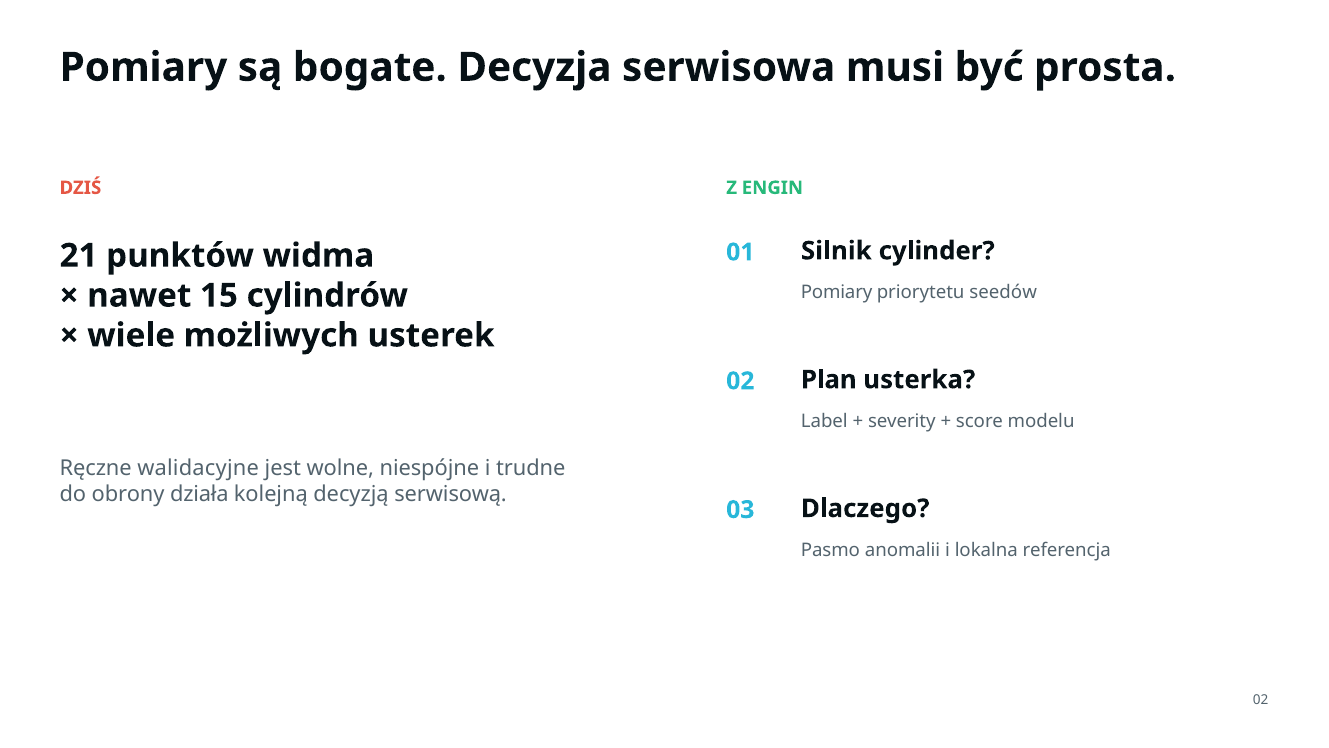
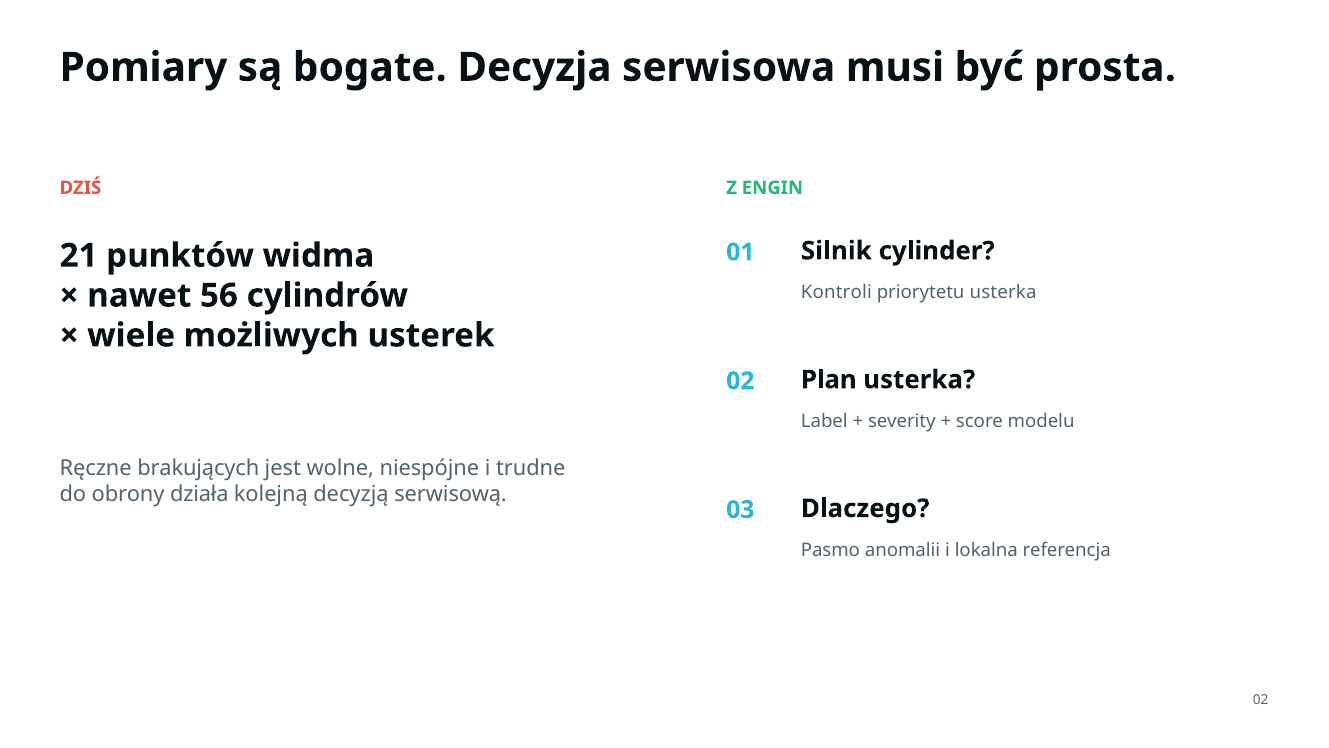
Pomiary at (837, 293): Pomiary -> Kontroli
priorytetu seedów: seedów -> usterka
15: 15 -> 56
walidacyjne: walidacyjne -> brakujących
